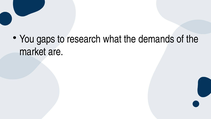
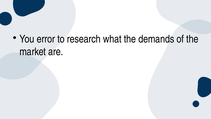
gaps: gaps -> error
